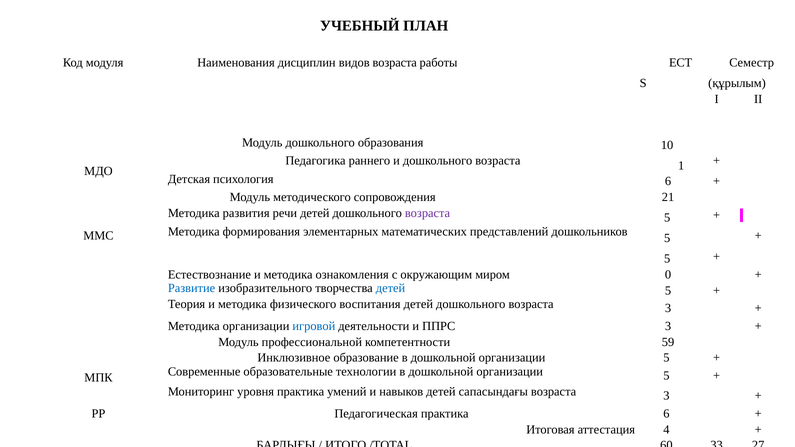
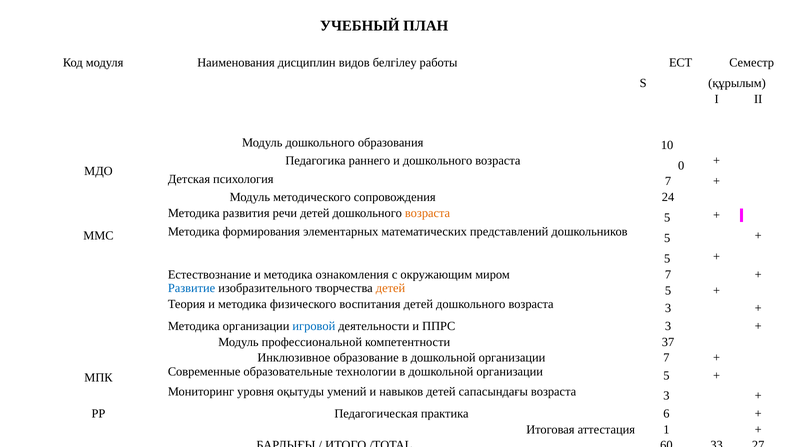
видов возраста: возраста -> белгілеу
1: 1 -> 0
психология 6: 6 -> 7
21: 21 -> 24
возраста at (427, 213) colour: purple -> orange
миром 0: 0 -> 7
детей at (391, 288) colour: blue -> orange
59: 59 -> 37
5 at (666, 358): 5 -> 7
уровня практика: практика -> оқытуды
4: 4 -> 1
